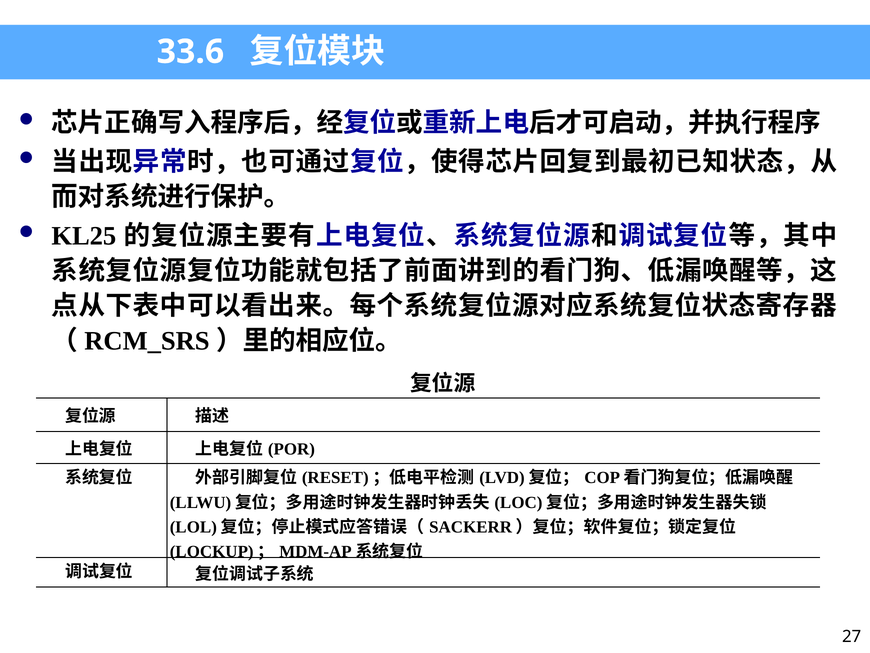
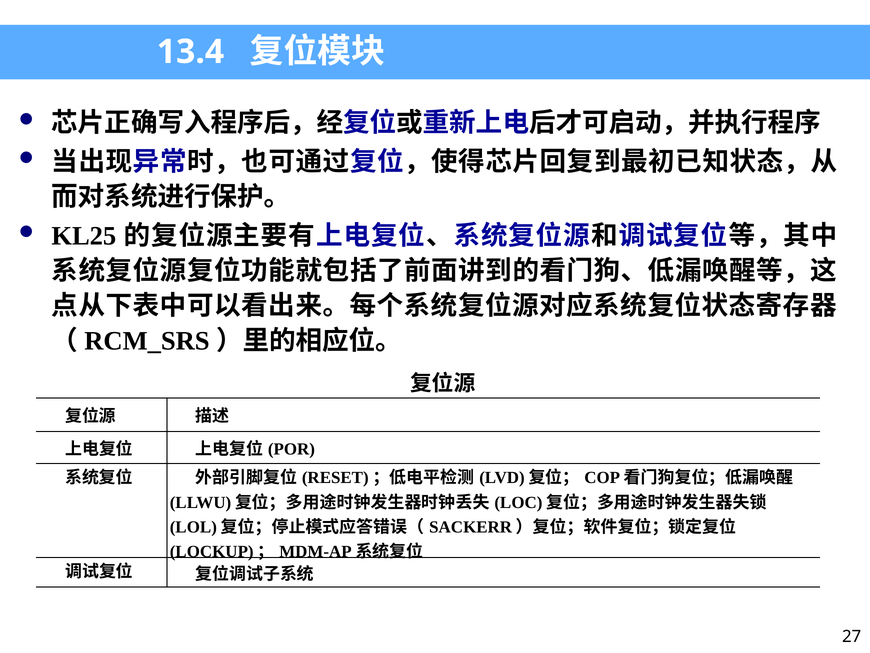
33.6: 33.6 -> 13.4
